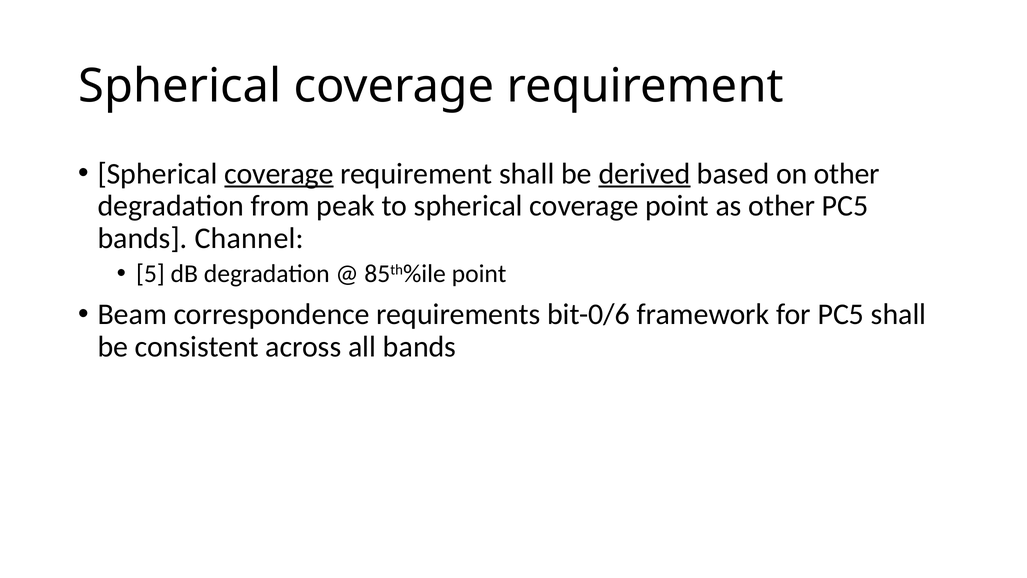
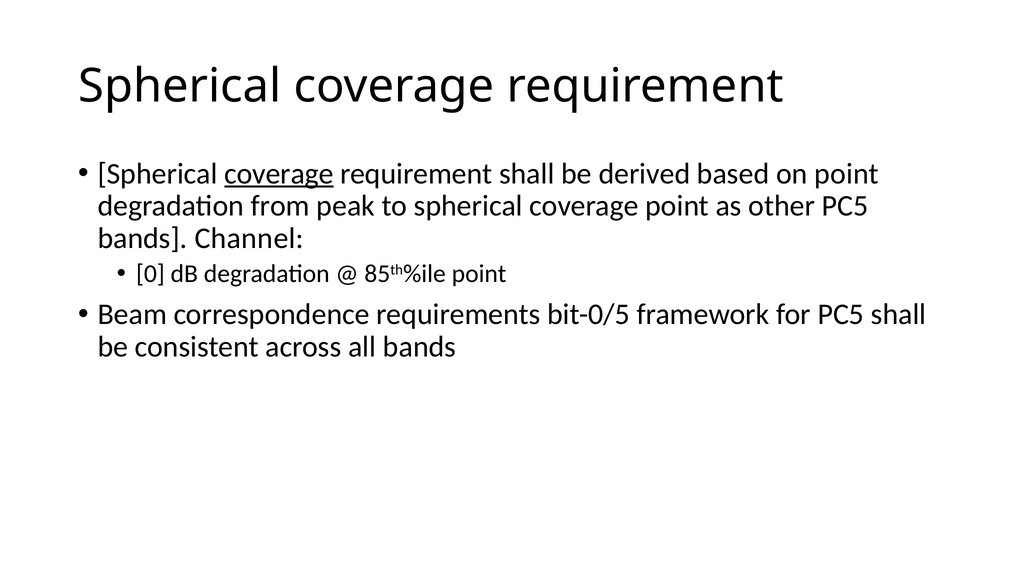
derived underline: present -> none
on other: other -> point
5: 5 -> 0
bit-0/6: bit-0/6 -> bit-0/5
